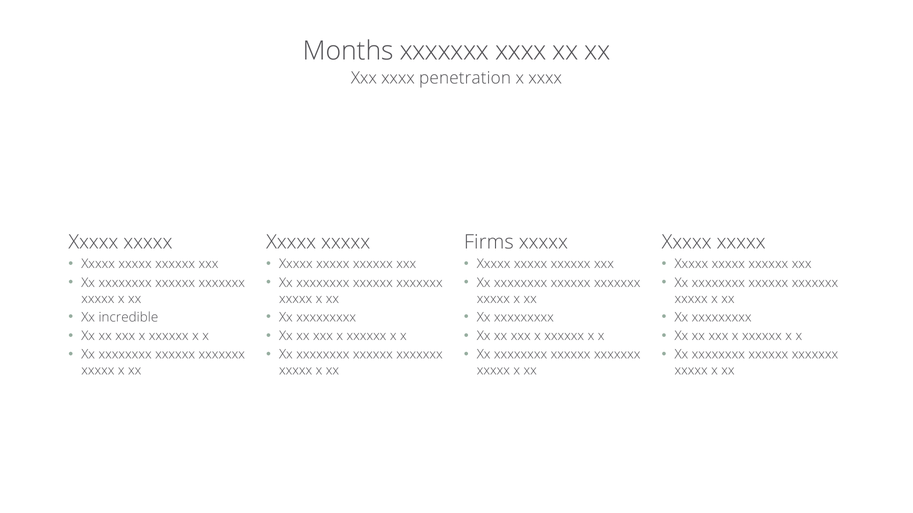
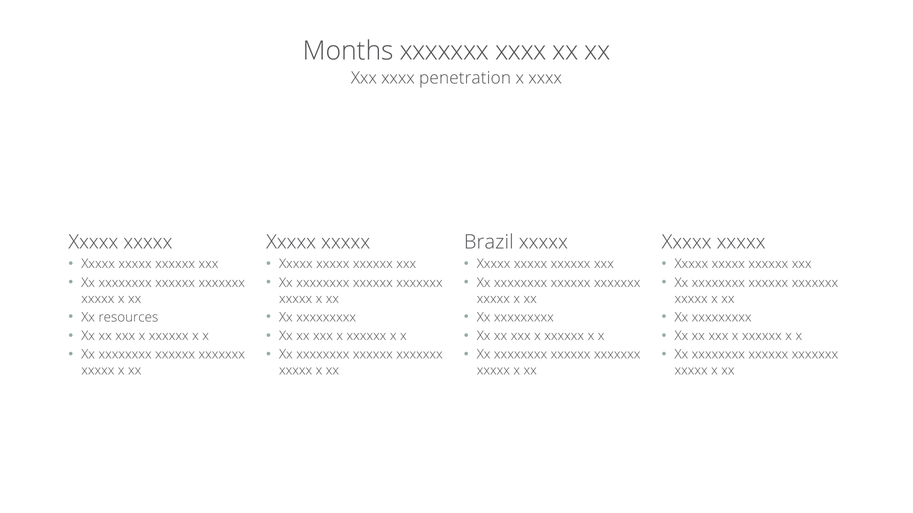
Firms: Firms -> Brazil
incredible: incredible -> resources
